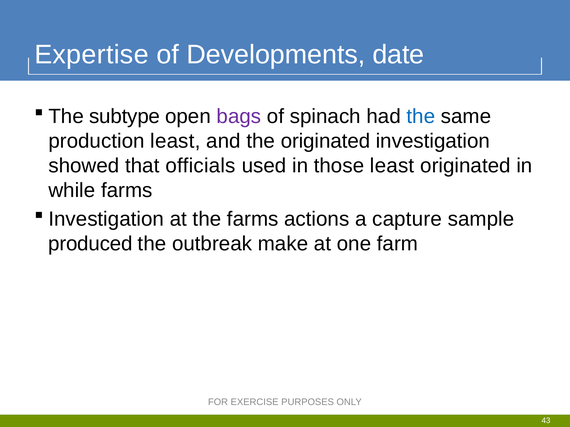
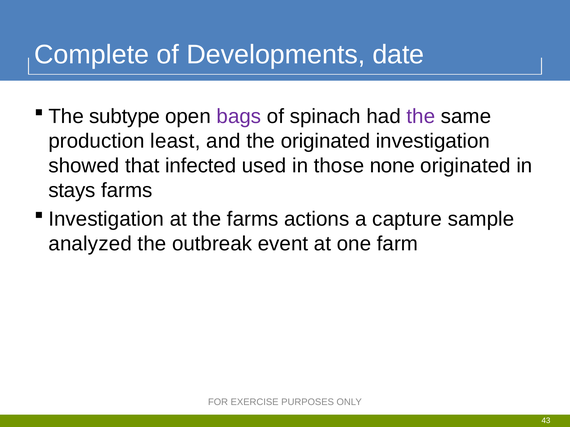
Expertise: Expertise -> Complete
the at (421, 116) colour: blue -> purple
officials: officials -> infected
those least: least -> none
while: while -> stays
produced: produced -> analyzed
make: make -> event
